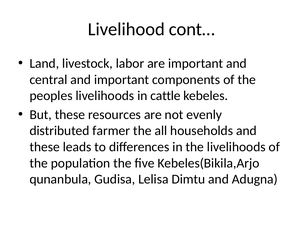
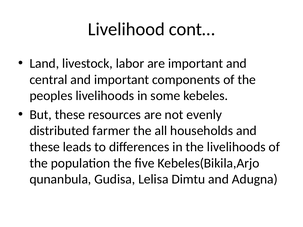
cattle: cattle -> some
